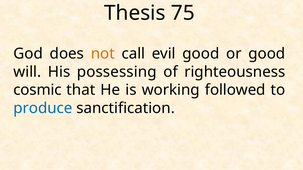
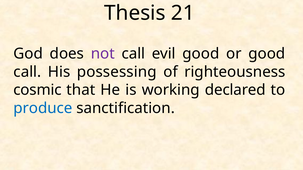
75: 75 -> 21
not colour: orange -> purple
will at (27, 72): will -> call
followed: followed -> declared
